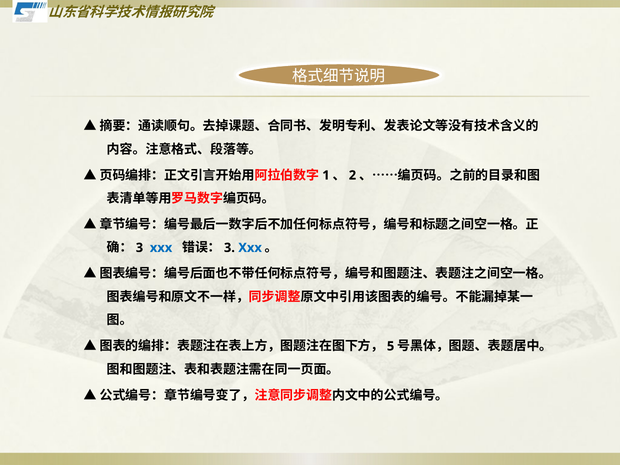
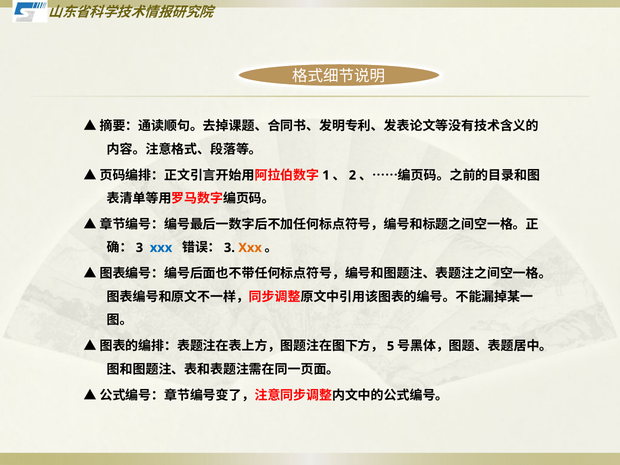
Xxx at (250, 248) colour: blue -> orange
